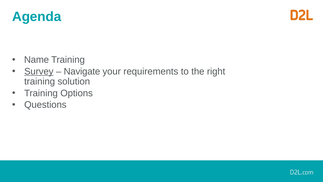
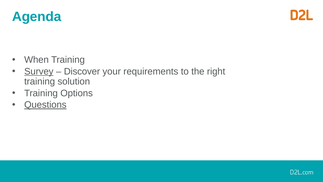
Name: Name -> When
Navigate: Navigate -> Discover
Questions underline: none -> present
